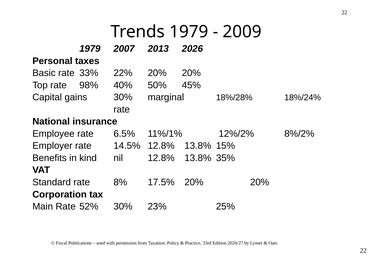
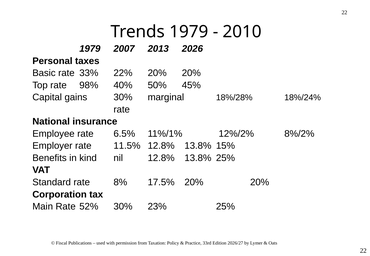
2009: 2009 -> 2010
14.5%: 14.5% -> 11.5%
13.8% 35%: 35% -> 25%
